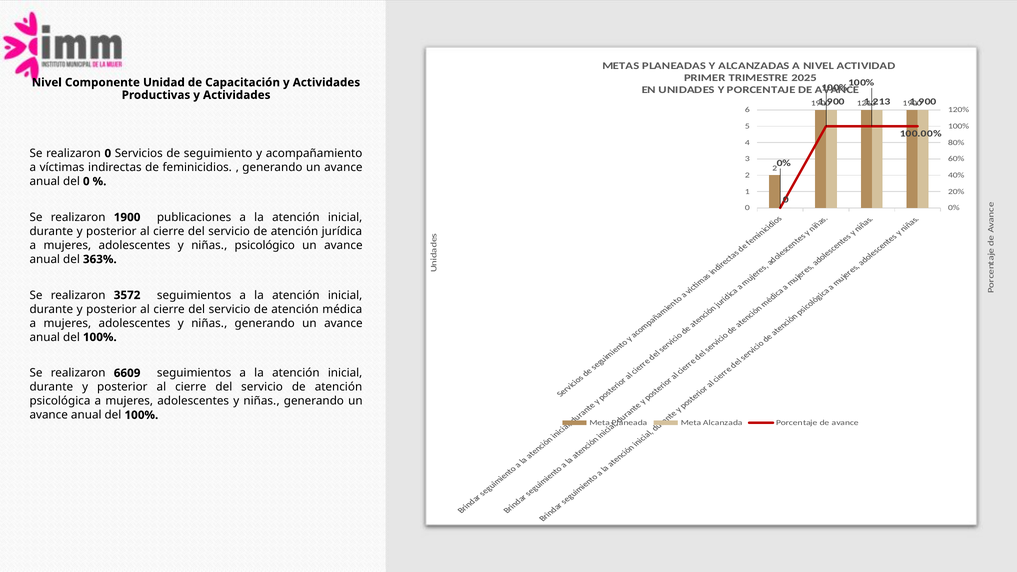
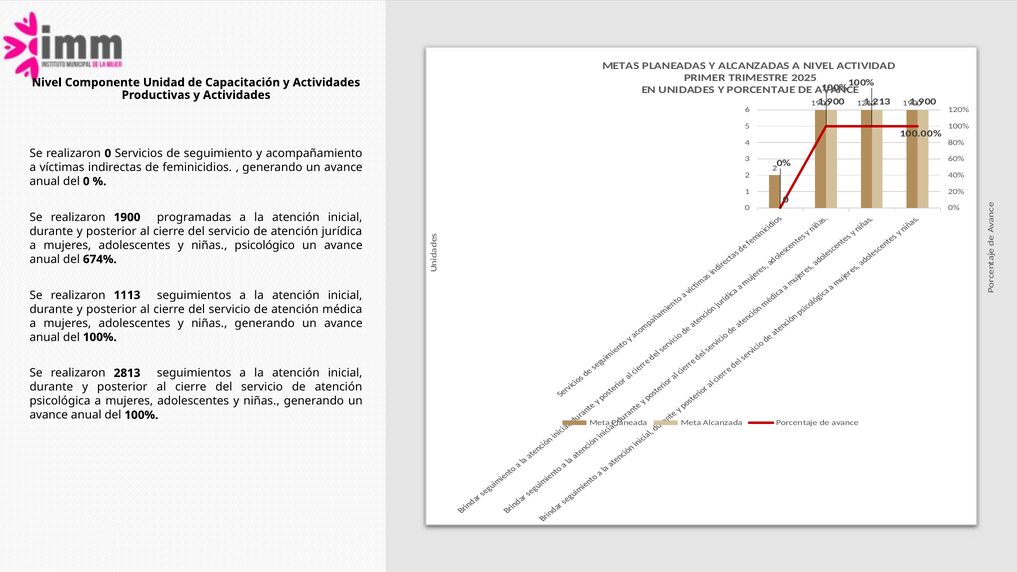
publicaciones: publicaciones -> programadas
363%: 363% -> 674%
3572: 3572 -> 1113
6609: 6609 -> 2813
